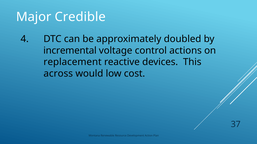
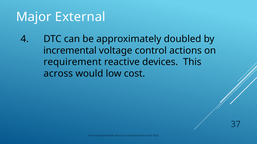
Credible: Credible -> External
replacement: replacement -> requirement
